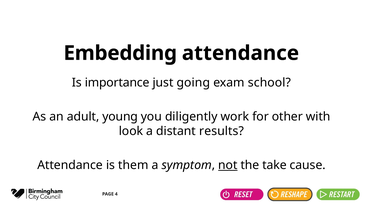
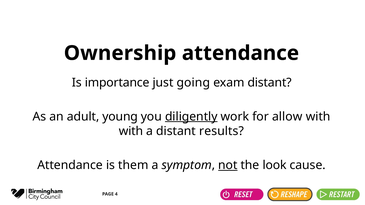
Embedding: Embedding -> Ownership
exam school: school -> distant
diligently underline: none -> present
other: other -> allow
look at (131, 131): look -> with
take: take -> look
